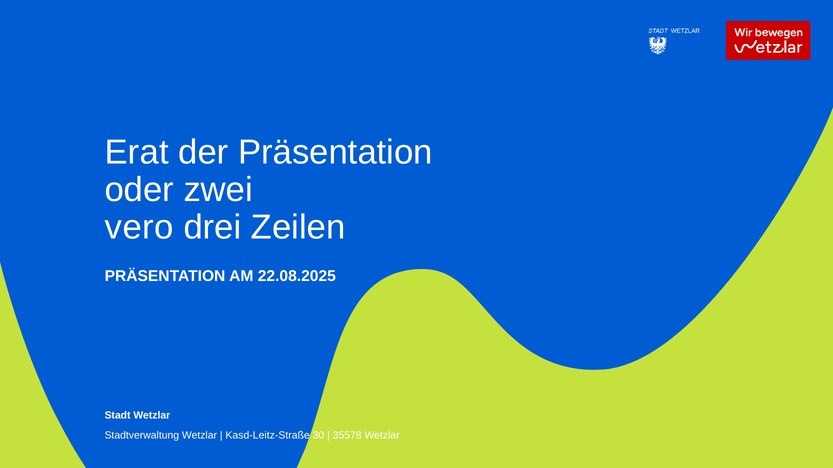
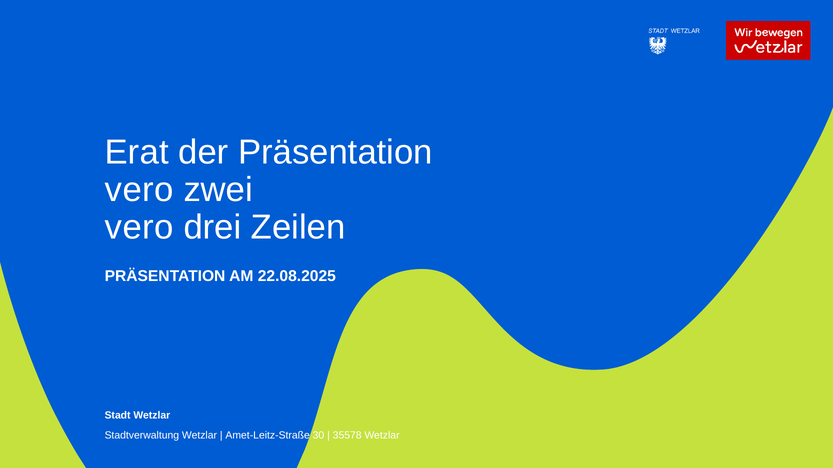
oder at (139, 190): oder -> vero
Kasd-Leitz-Straße: Kasd-Leitz-Straße -> Amet-Leitz-Straße
